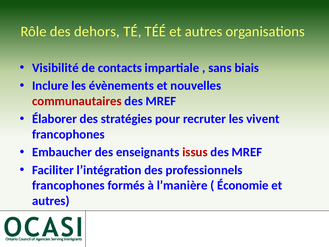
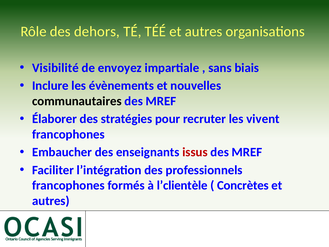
contacts: contacts -> envoyez
communautaires colour: red -> black
l’manière: l’manière -> l’clientèle
Économie: Économie -> Concrètes
